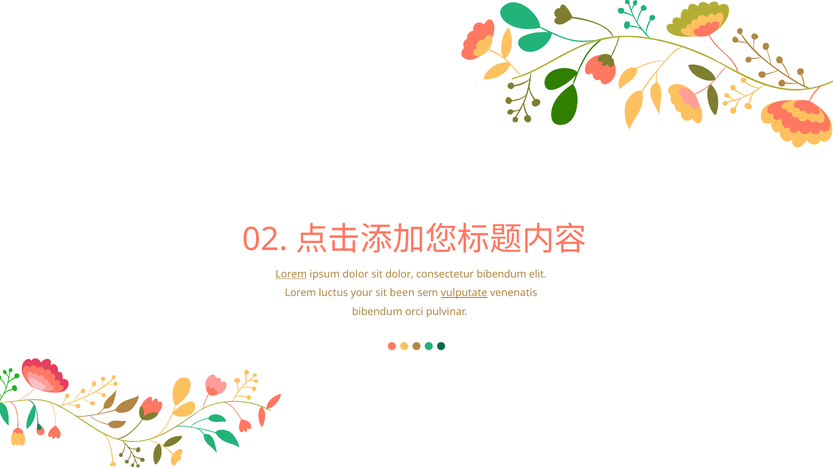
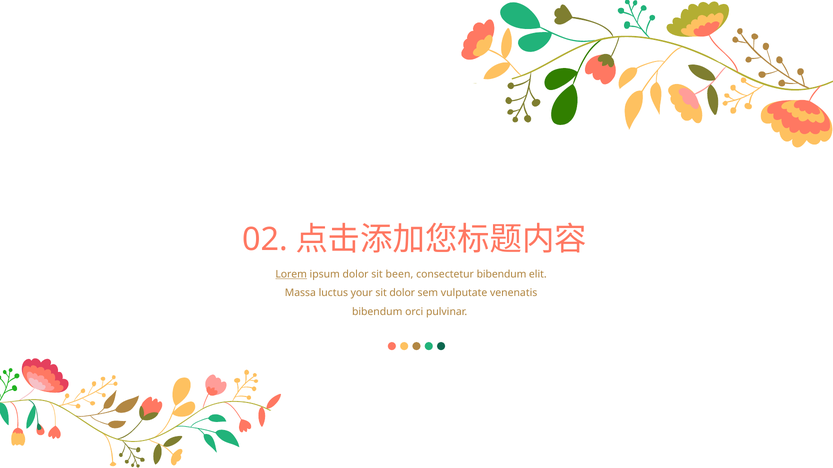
sit dolor: dolor -> been
Lorem at (300, 293): Lorem -> Massa
sit been: been -> dolor
vulputate underline: present -> none
